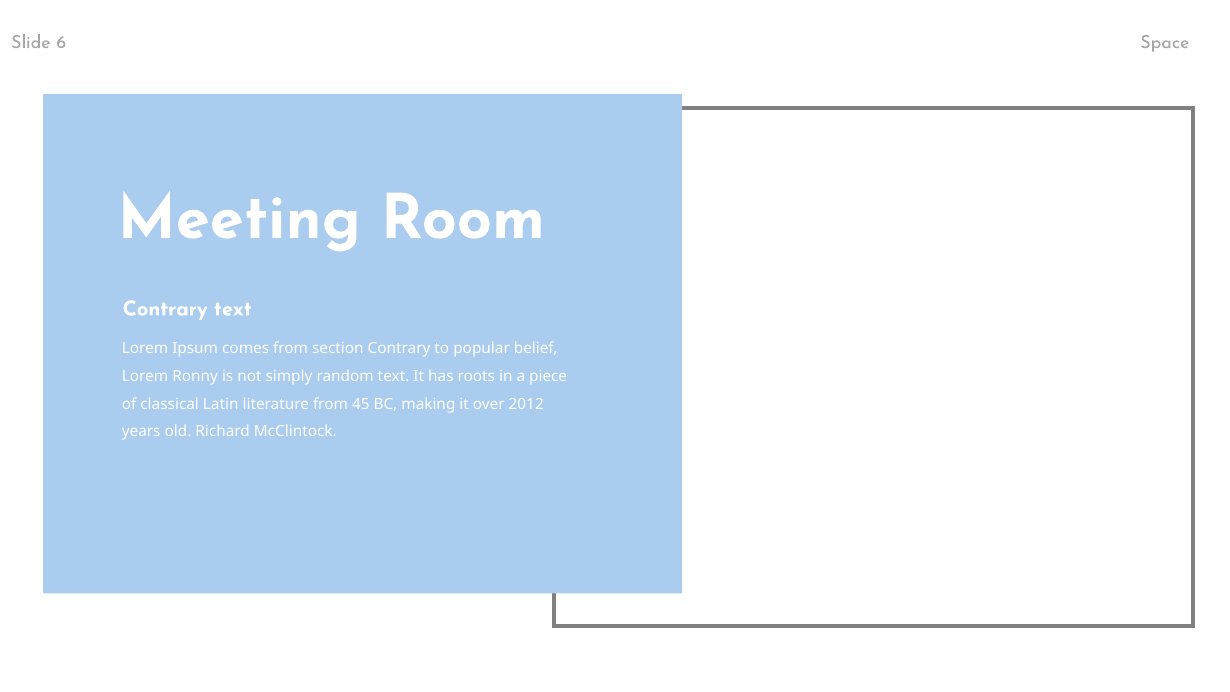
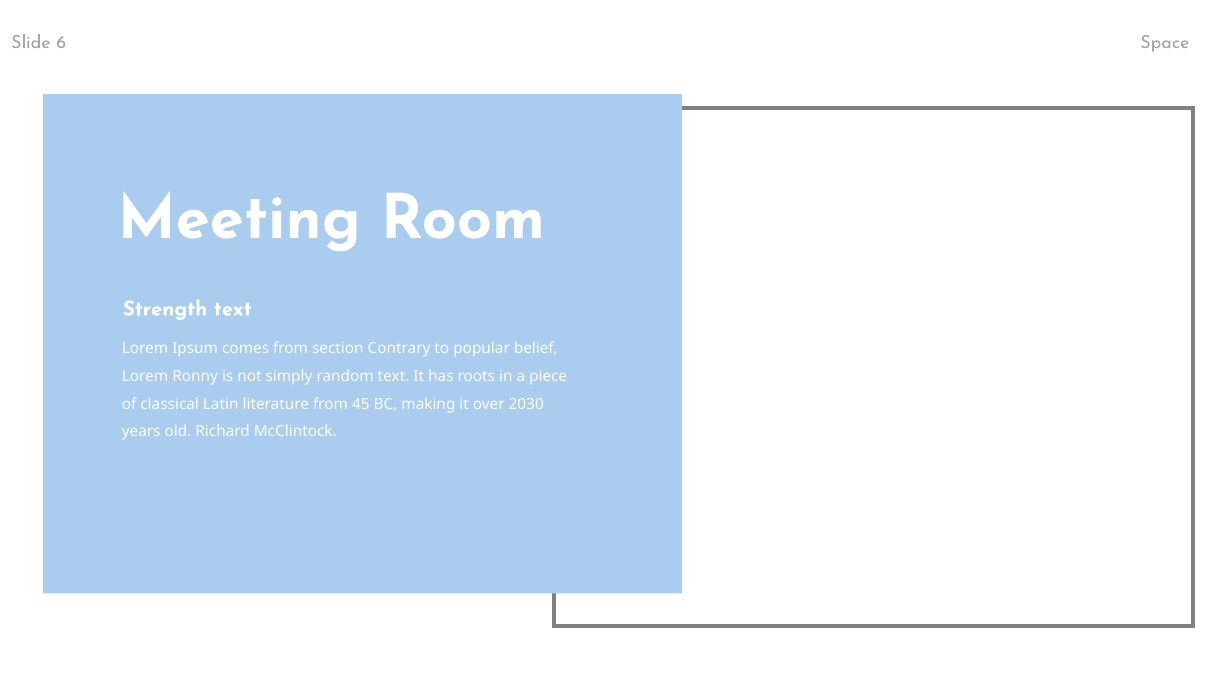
Contrary at (165, 309): Contrary -> Strength
2012: 2012 -> 2030
